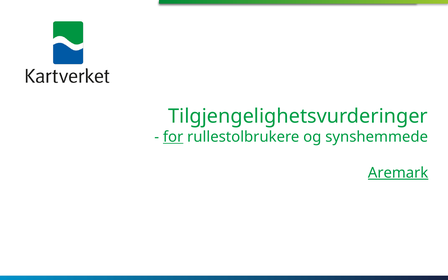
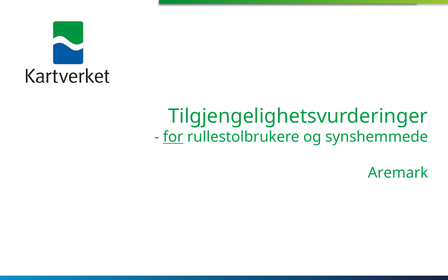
Aremark underline: present -> none
